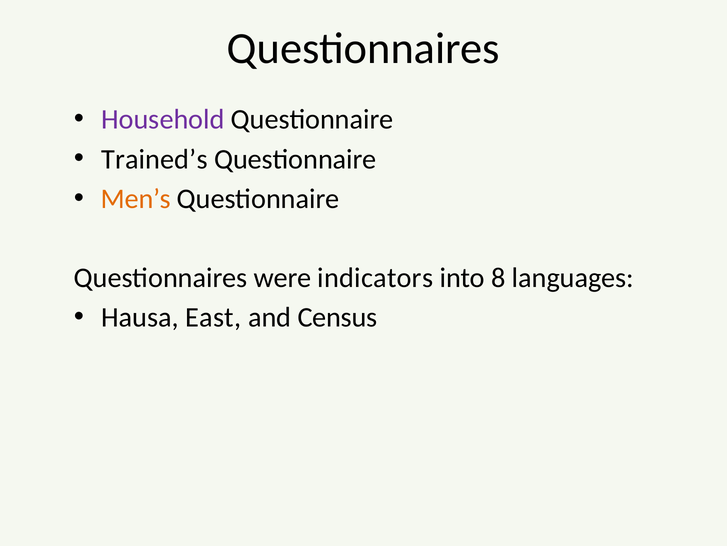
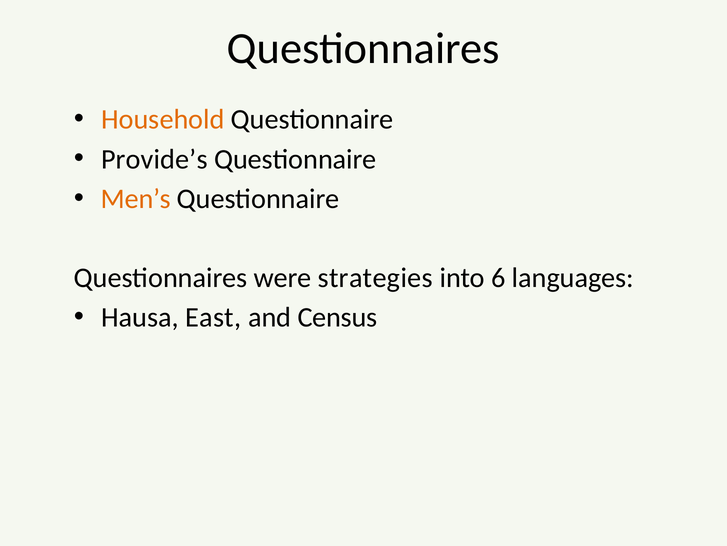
Household colour: purple -> orange
Trained’s: Trained’s -> Provide’s
indicators: indicators -> strategies
8: 8 -> 6
